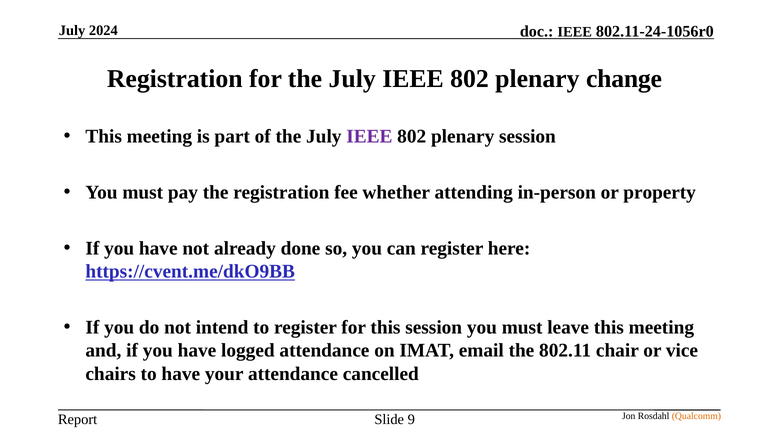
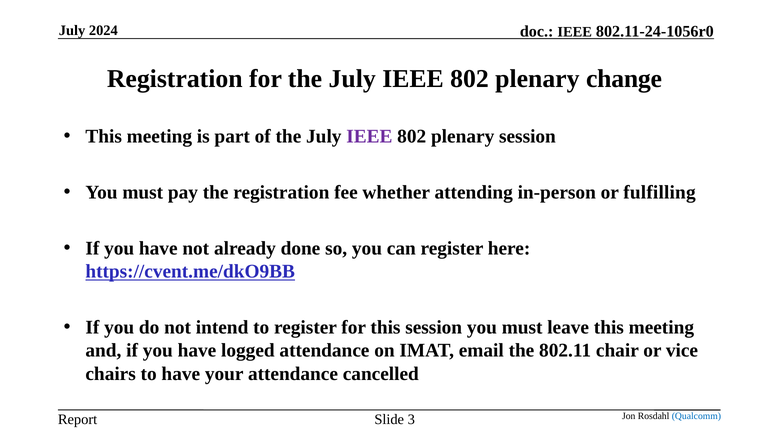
property: property -> fulfilling
9: 9 -> 3
Qualcomm colour: orange -> blue
